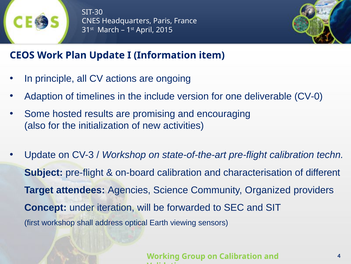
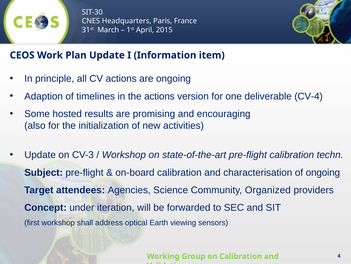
the include: include -> actions
CV-0: CV-0 -> CV-4
of different: different -> ongoing
